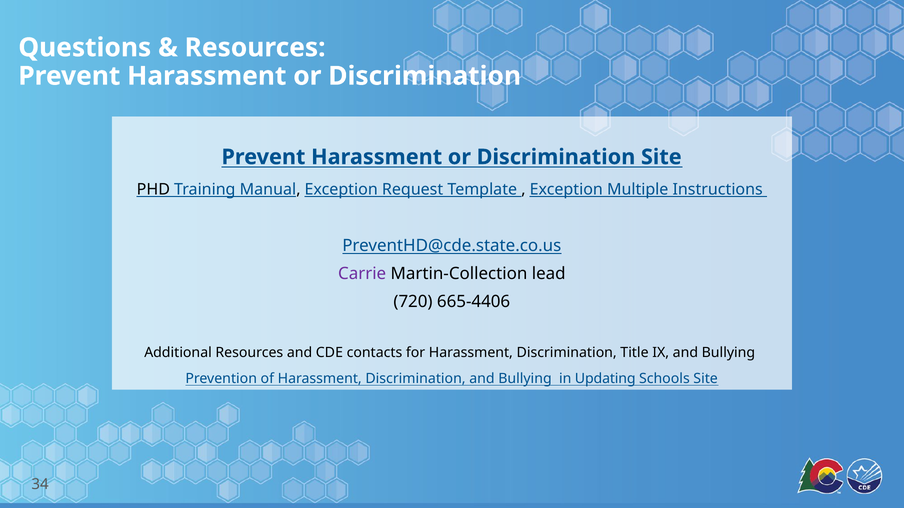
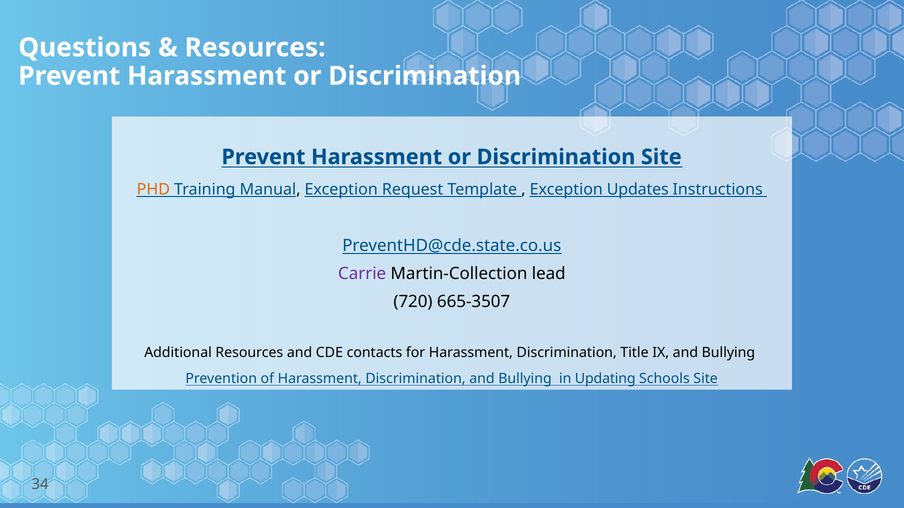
PHD colour: black -> orange
Multiple: Multiple -> Updates
665-4406: 665-4406 -> 665-3507
